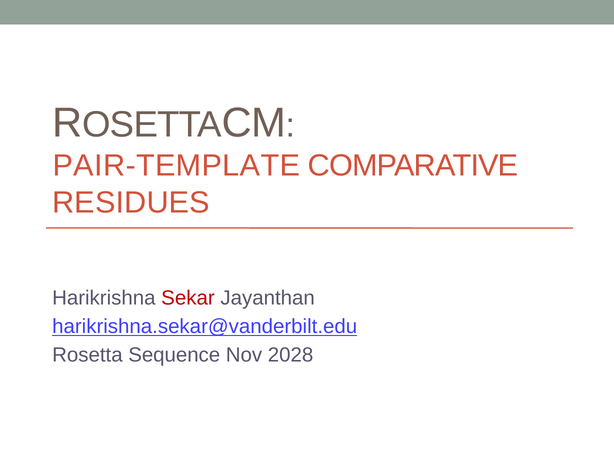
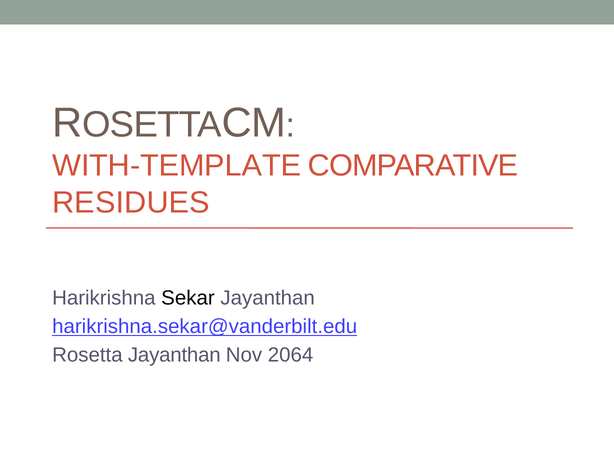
PAIR-TEMPLATE: PAIR-TEMPLATE -> WITH-TEMPLATE
Sekar colour: red -> black
Rosetta Sequence: Sequence -> Jayanthan
2028: 2028 -> 2064
